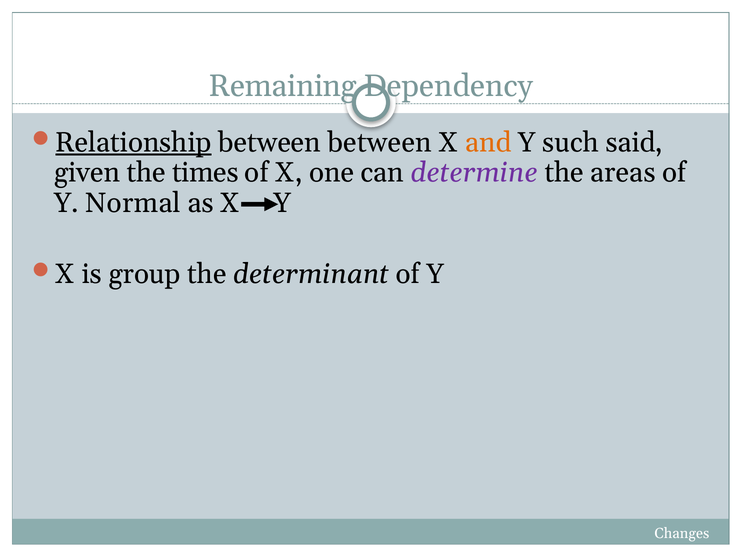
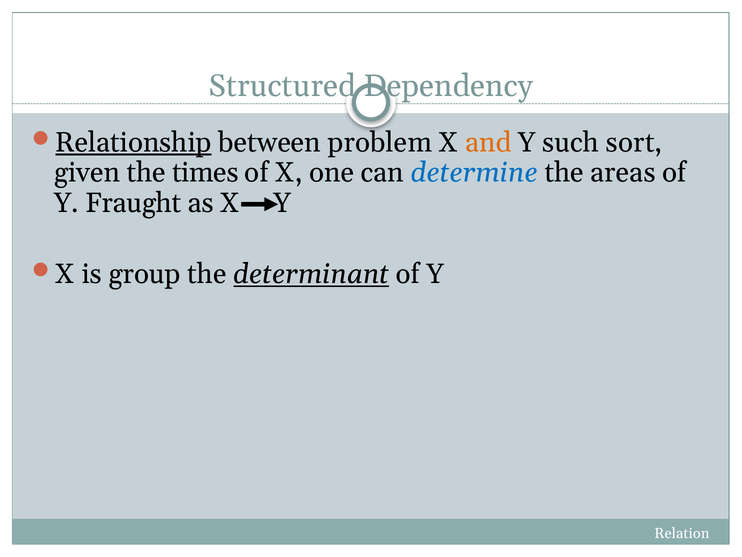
Remaining: Remaining -> Structured
between between: between -> problem
said: said -> sort
determine colour: purple -> blue
Normal: Normal -> Fraught
determinant underline: none -> present
Changes: Changes -> Relation
